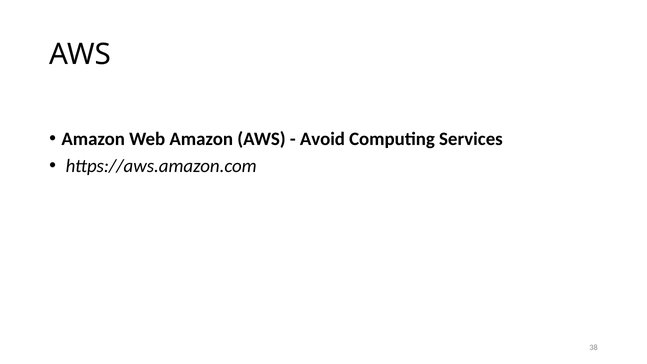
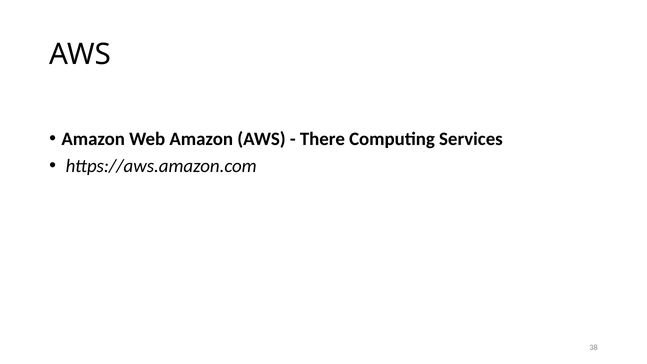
Avoid: Avoid -> There
